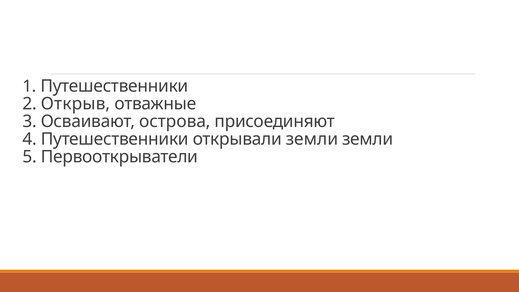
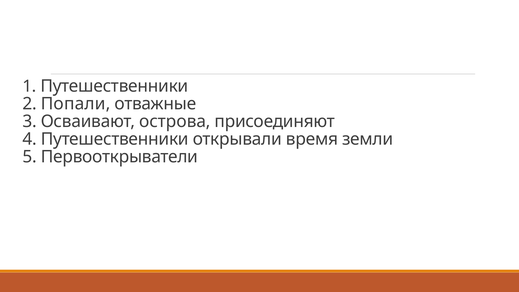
Открыв: Открыв -> Попали
открывали земли: земли -> время
